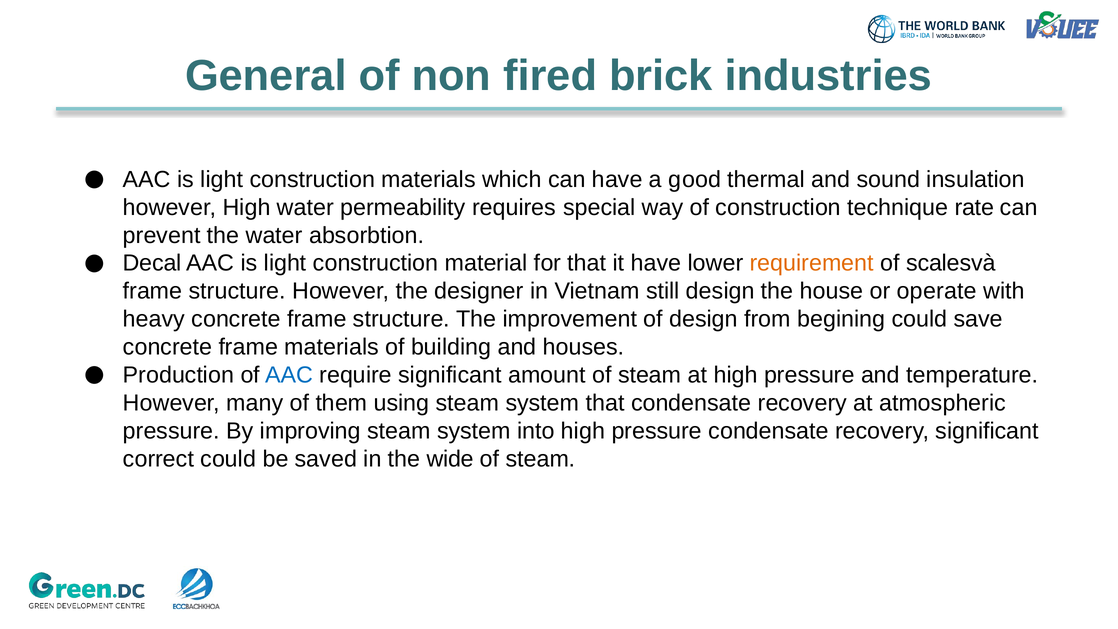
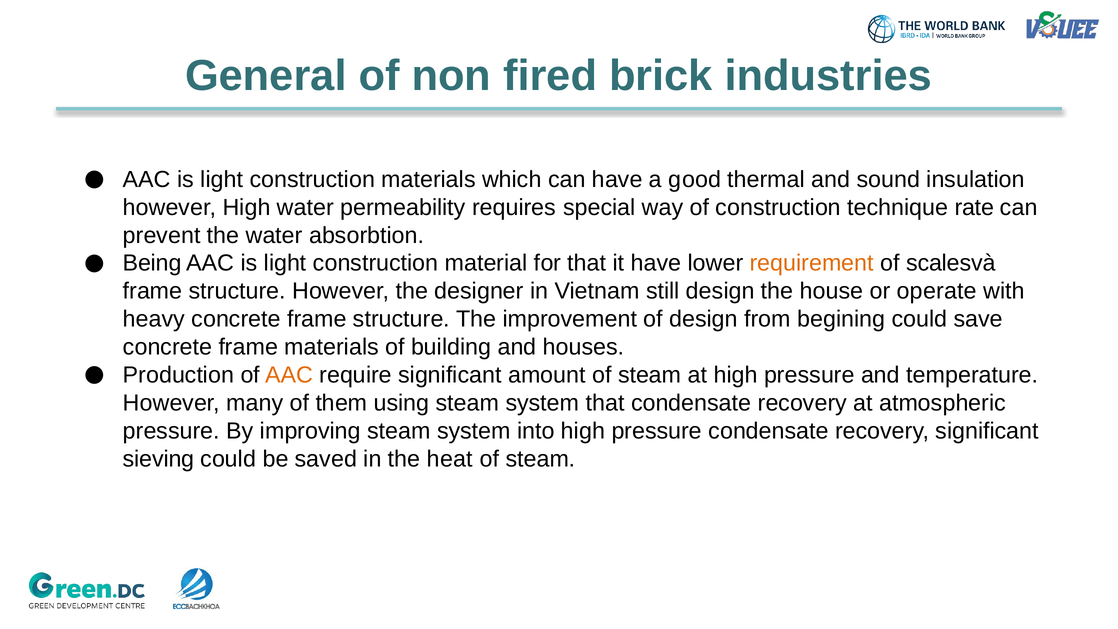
Decal: Decal -> Being
AAC at (289, 375) colour: blue -> orange
correct: correct -> sieving
wide: wide -> heat
